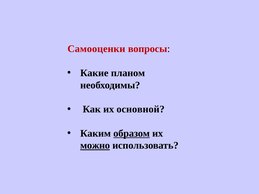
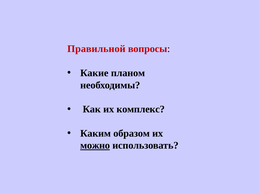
Самооценки: Самооценки -> Правильной
основной: основной -> комплекс
образом underline: present -> none
